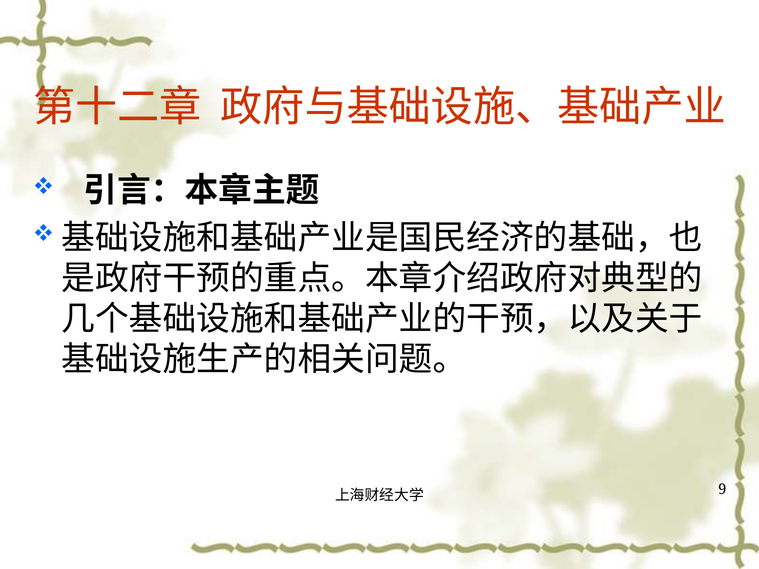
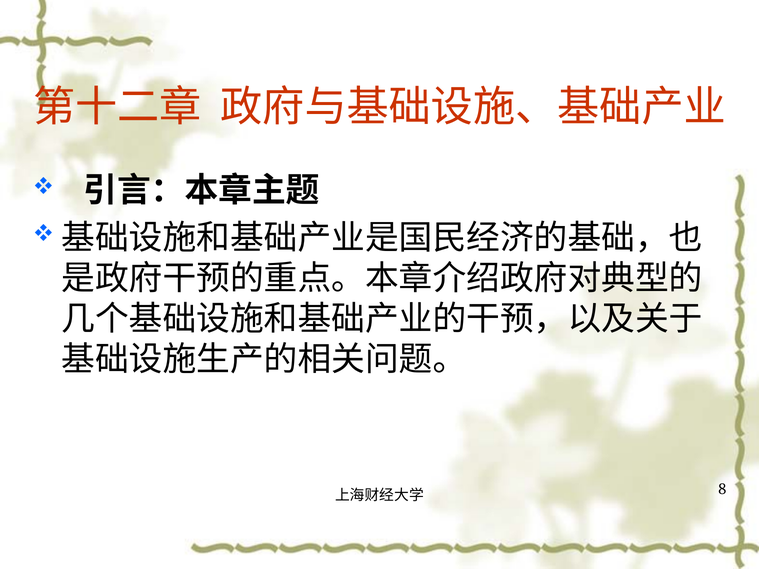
9: 9 -> 8
